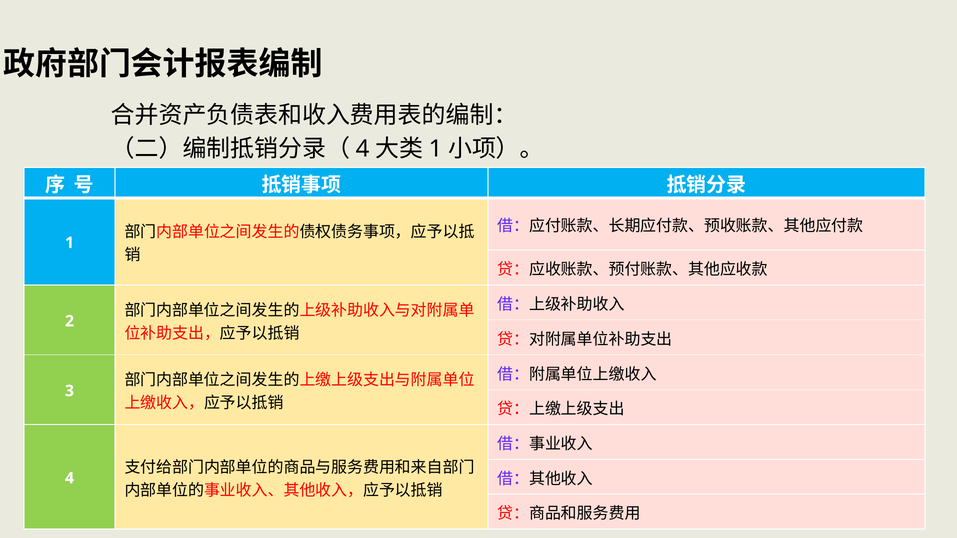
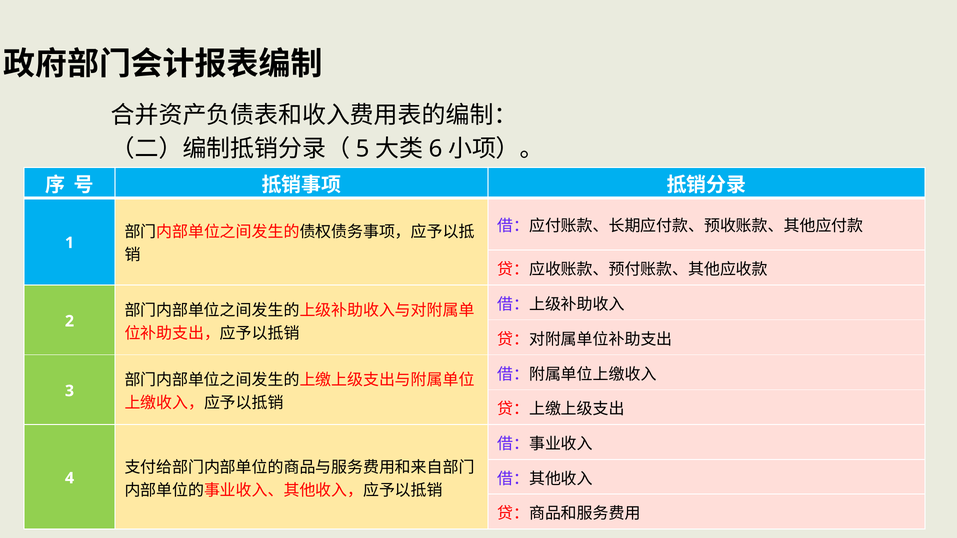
4 at (363, 149): 4 -> 5
1 at (436, 149): 1 -> 6
